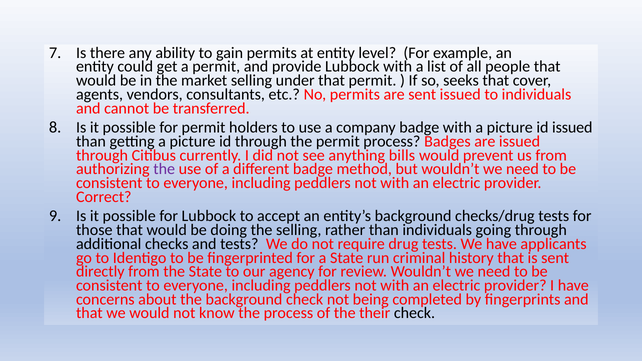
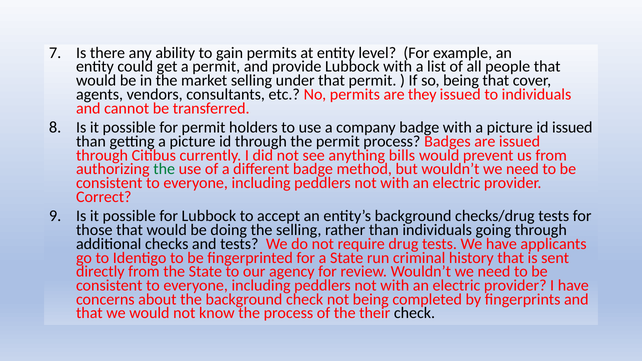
so seeks: seeks -> being
are sent: sent -> they
the at (164, 169) colour: purple -> green
